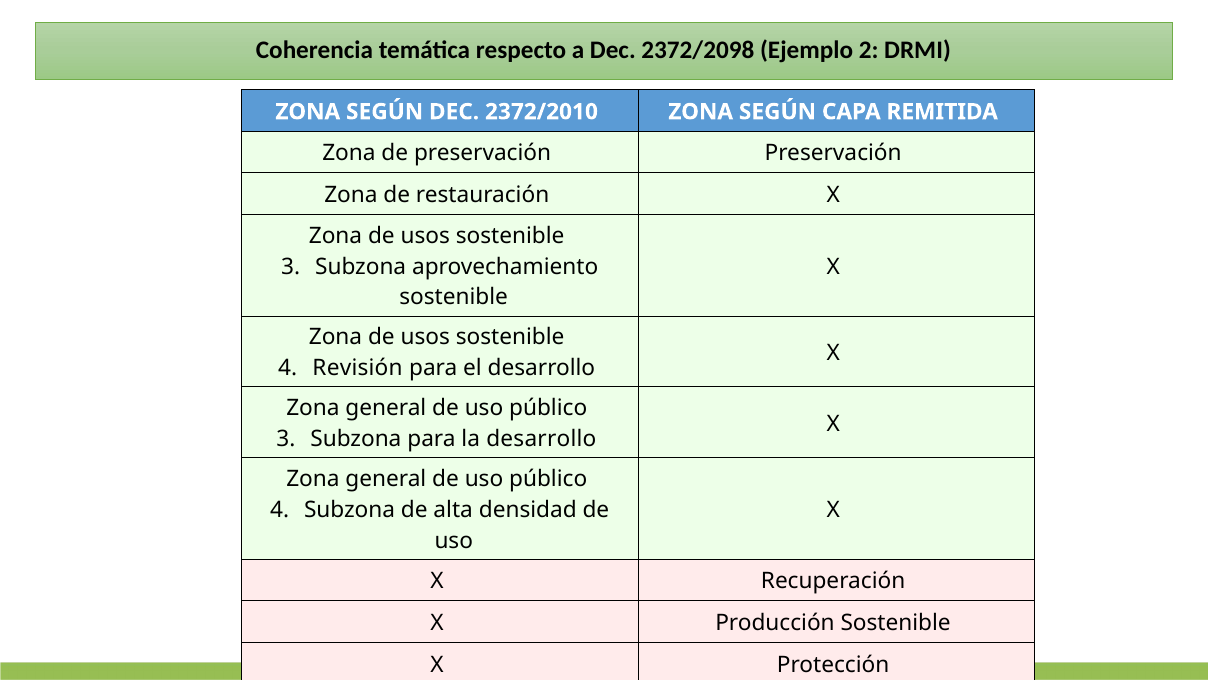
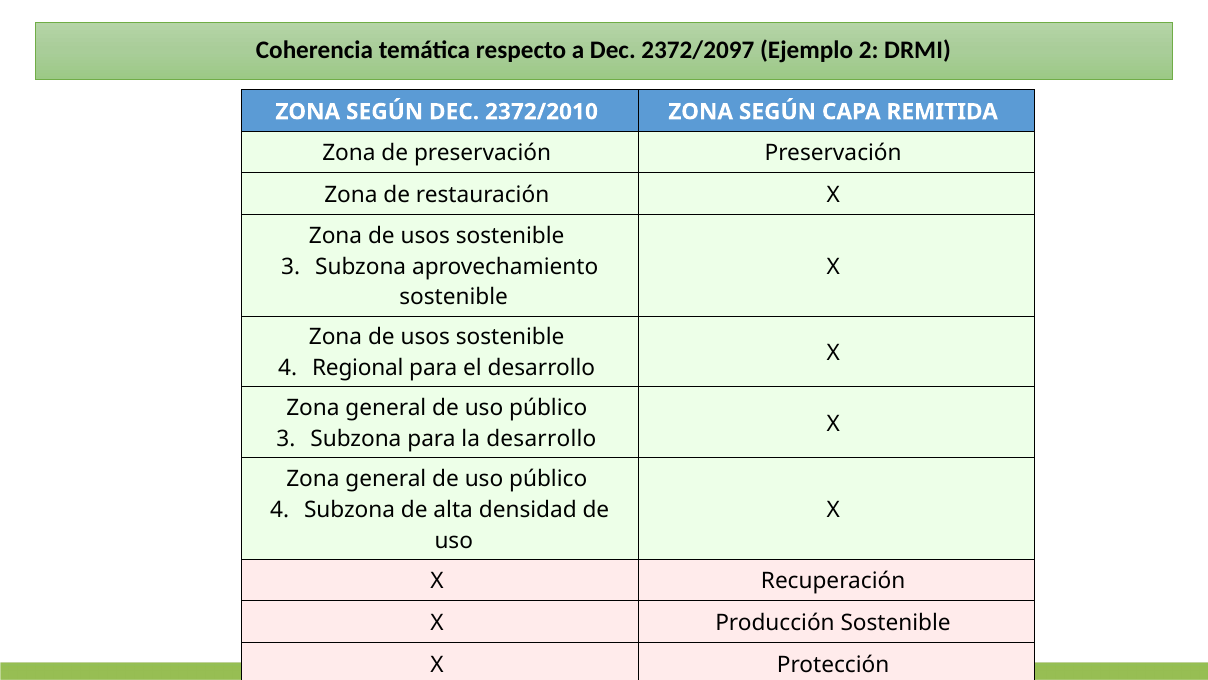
2372/2098: 2372/2098 -> 2372/2097
Revisión: Revisión -> Regional
